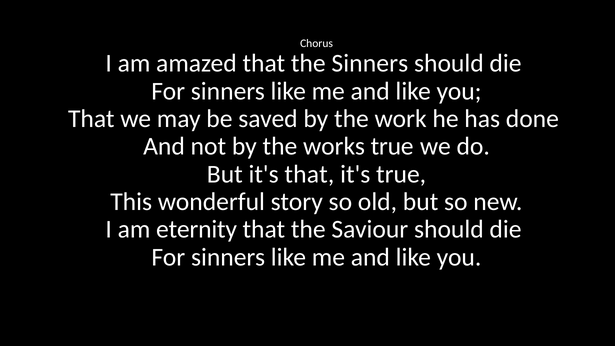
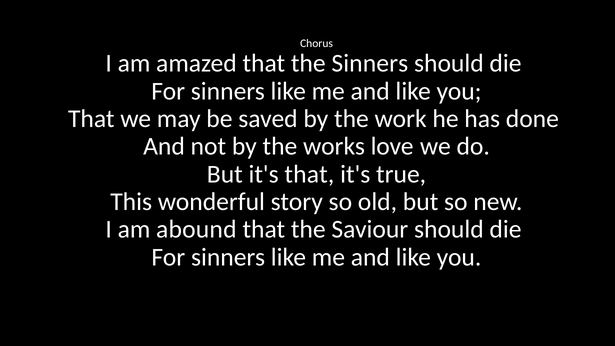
works true: true -> love
eternity: eternity -> abound
